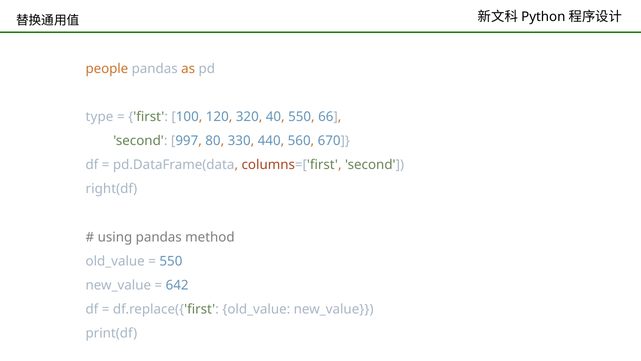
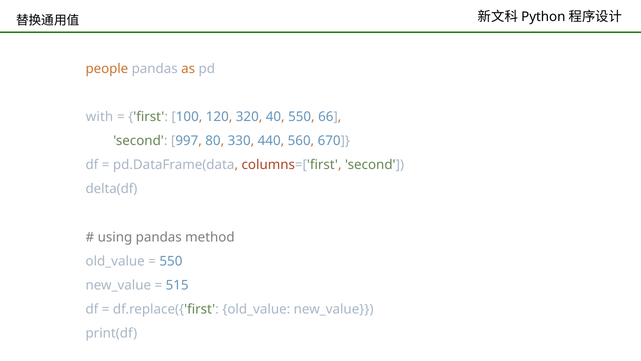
type: type -> with
right(df: right(df -> delta(df
642: 642 -> 515
